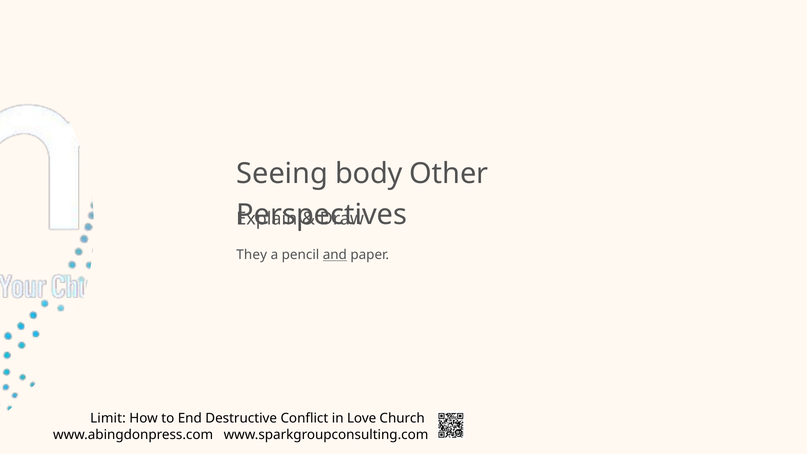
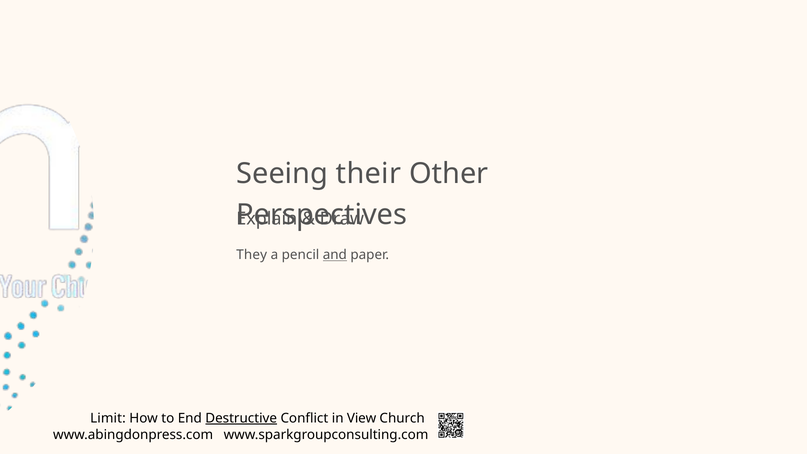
body: body -> their
Destructive underline: none -> present
Love: Love -> View
